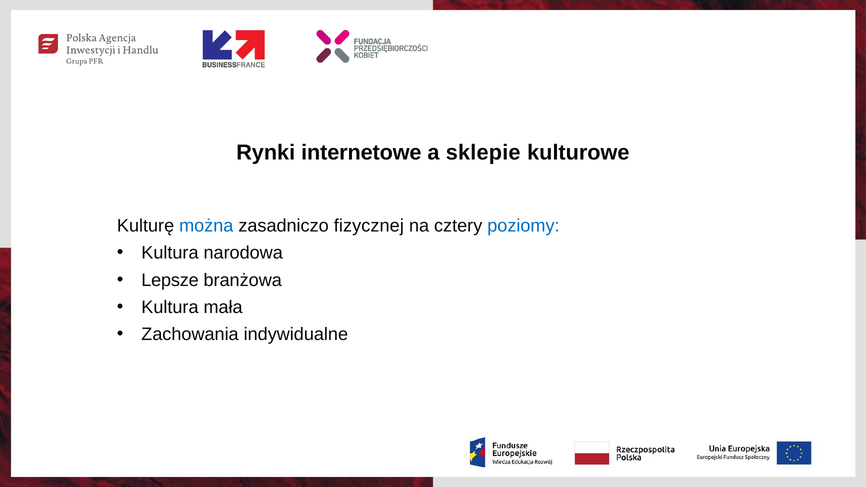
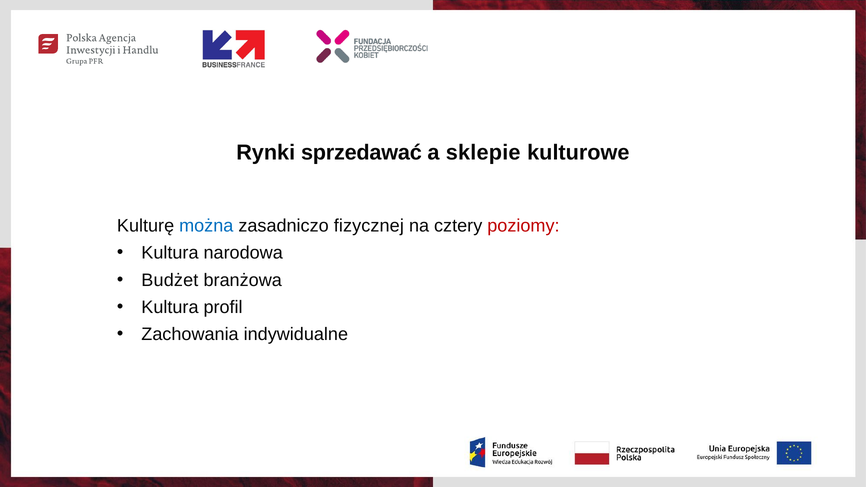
internetowe: internetowe -> sprzedawać
poziomy colour: blue -> red
Lepsze: Lepsze -> Budżet
mała: mała -> profil
